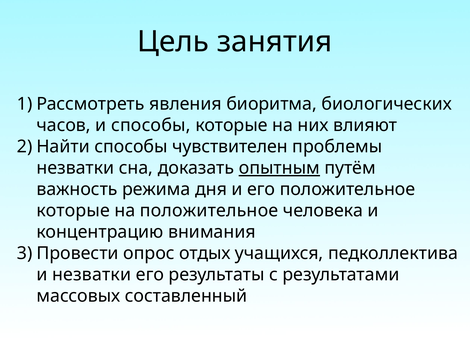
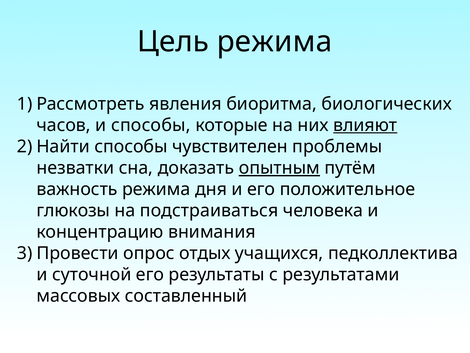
Цель занятия: занятия -> режима
влияют underline: none -> present
которые at (73, 210): которые -> глюкозы
на положительное: положительное -> подстраиваться
и незватки: незватки -> суточной
